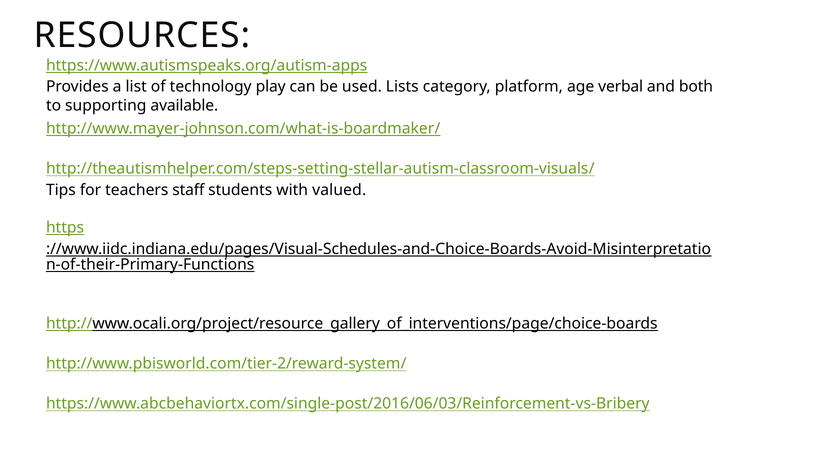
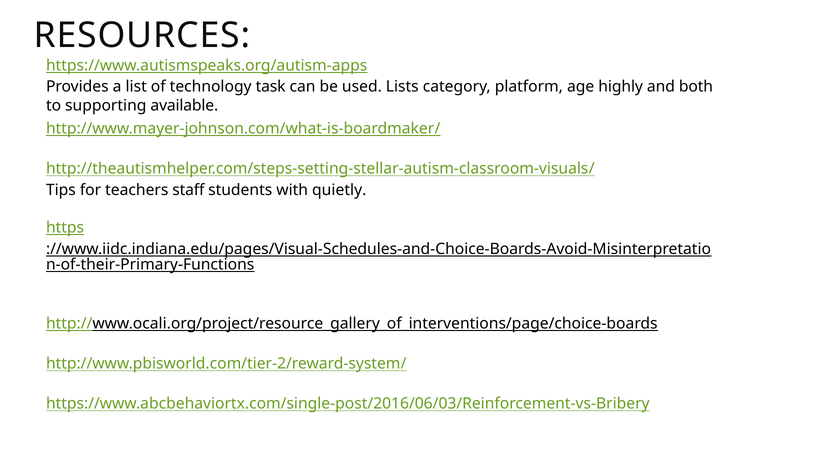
play: play -> task
verbal: verbal -> highly
valued: valued -> quietly
